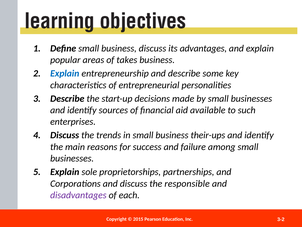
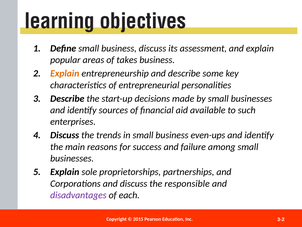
advantages: advantages -> assessment
Explain at (65, 73) colour: blue -> orange
their-ups: their-ups -> even-ups
